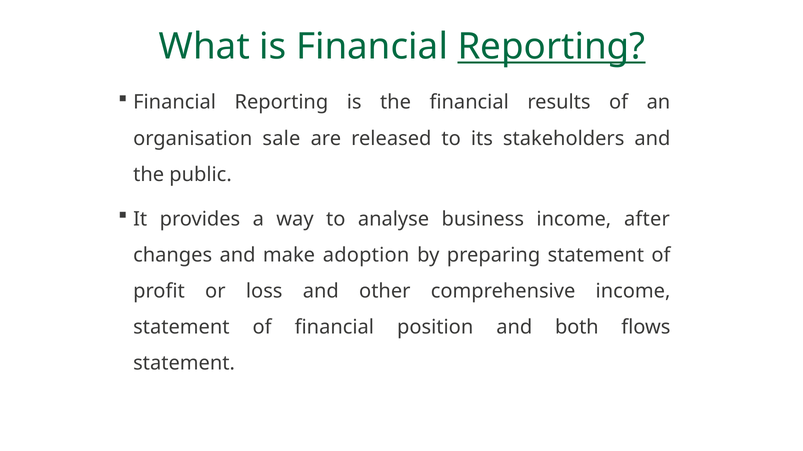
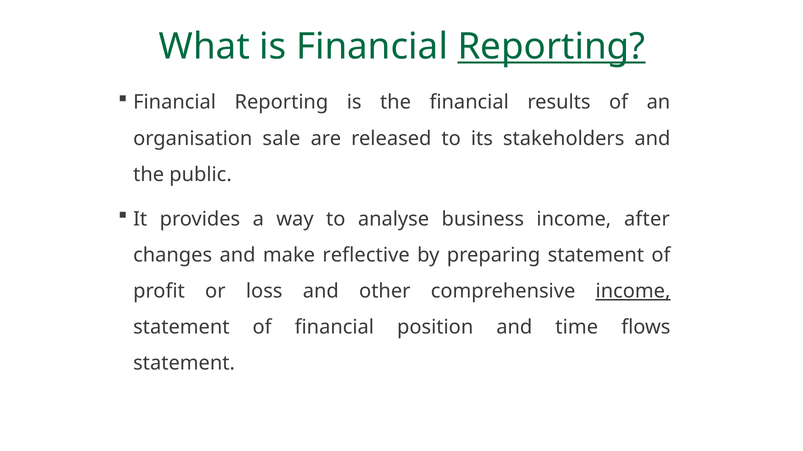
adoption: adoption -> reflective
income at (633, 292) underline: none -> present
both: both -> time
